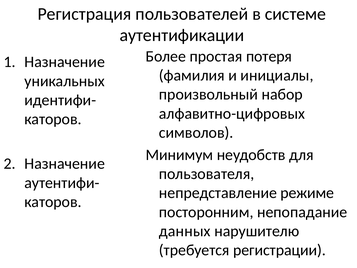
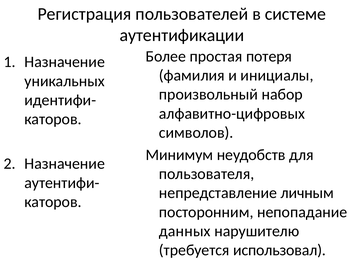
режиме: режиме -> личным
регистрации: регистрации -> использовал
